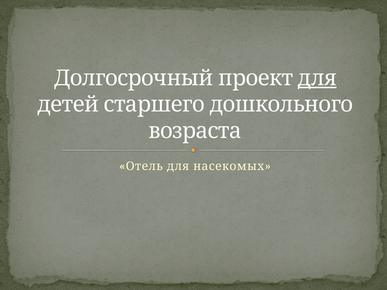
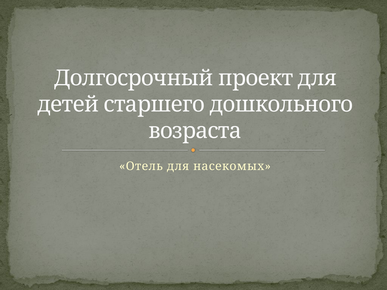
для at (317, 78) underline: present -> none
